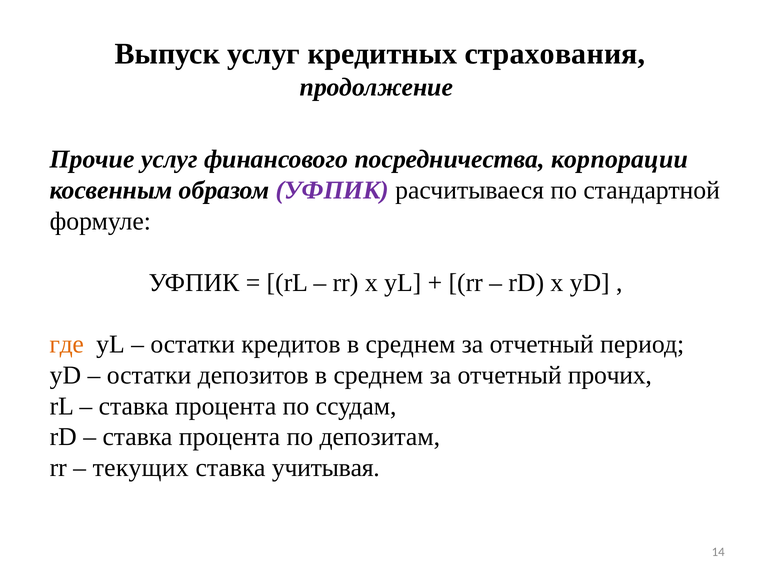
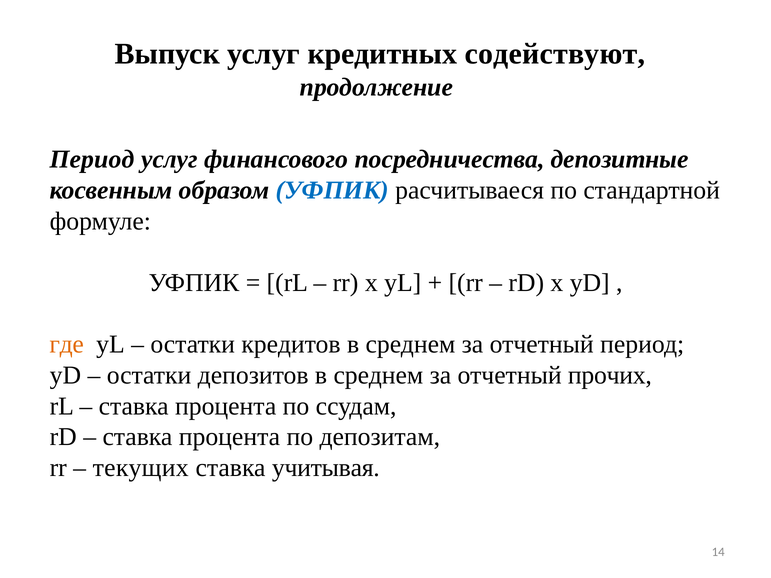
страхования: страхования -> содействуют
Прочие at (92, 160): Прочие -> Период
корпорации: корпорации -> депозитные
УФПИК at (332, 190) colour: purple -> blue
